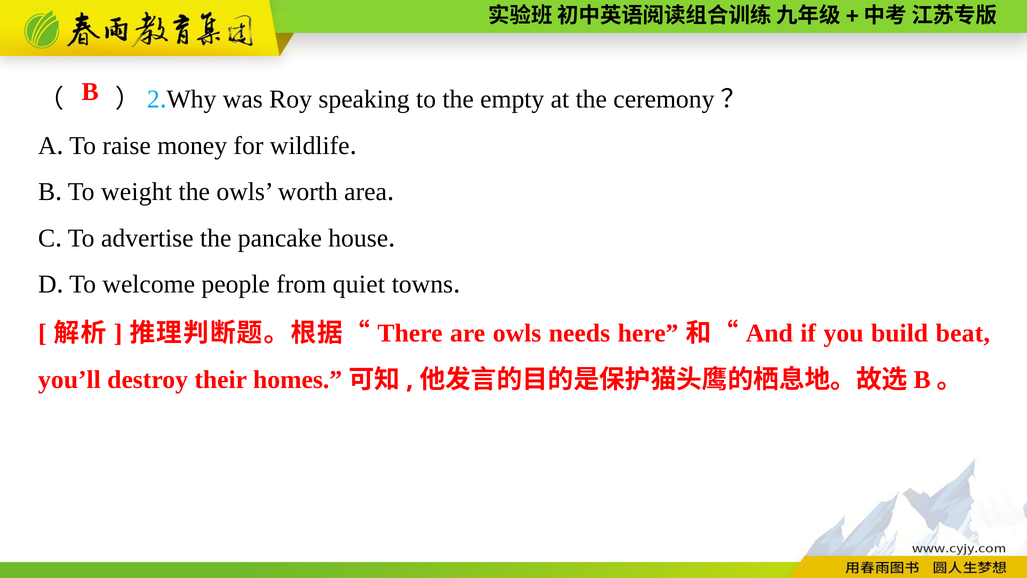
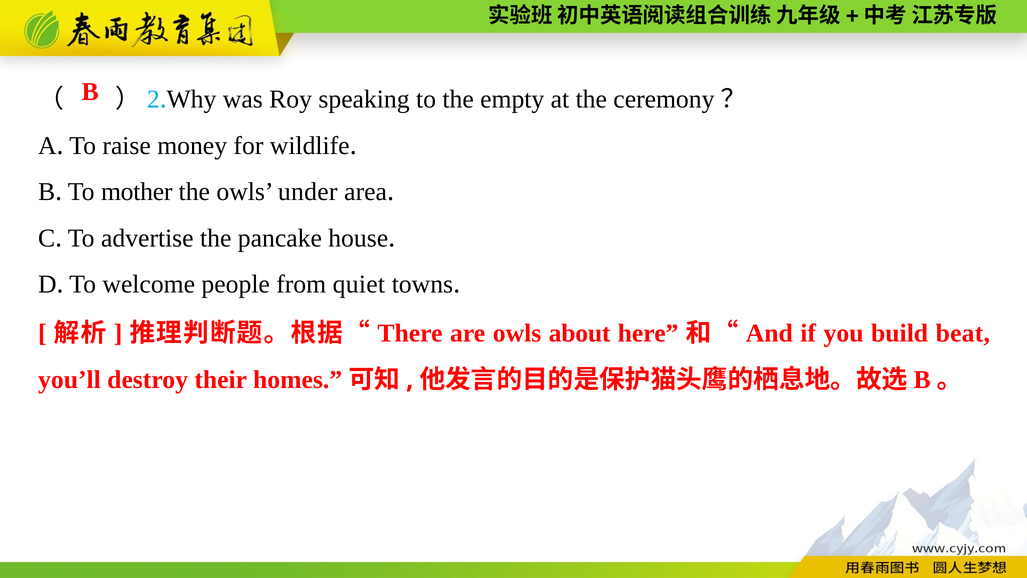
weight: weight -> mother
worth: worth -> under
needs: needs -> about
